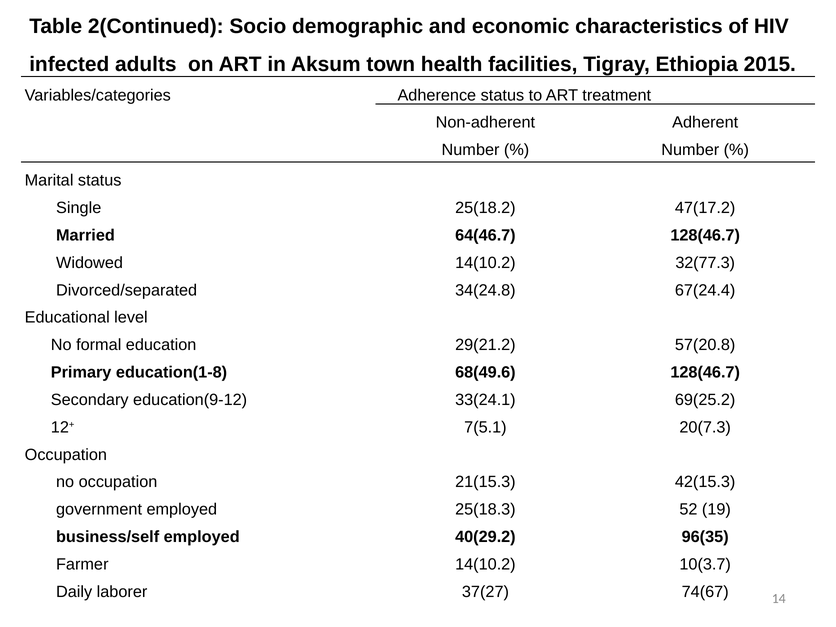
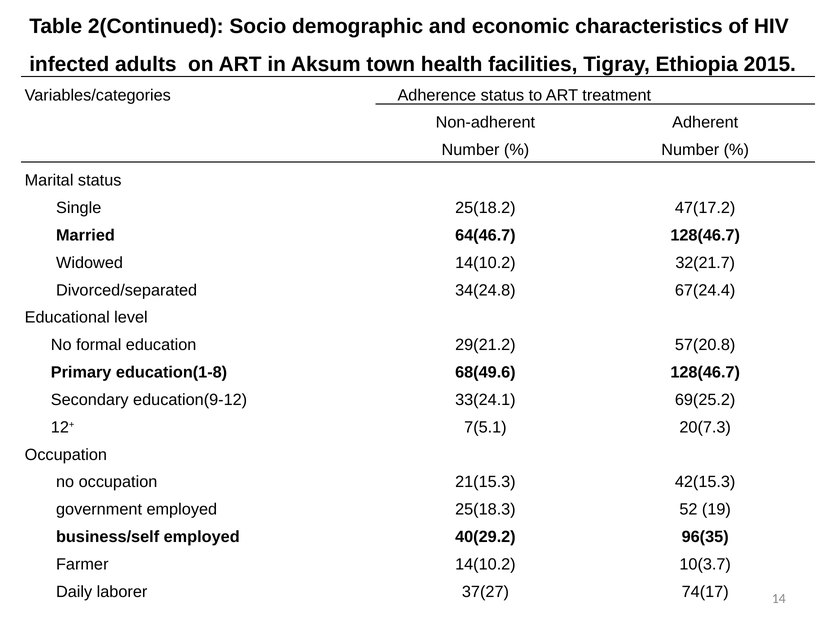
32(77.3: 32(77.3 -> 32(21.7
74(67: 74(67 -> 74(17
